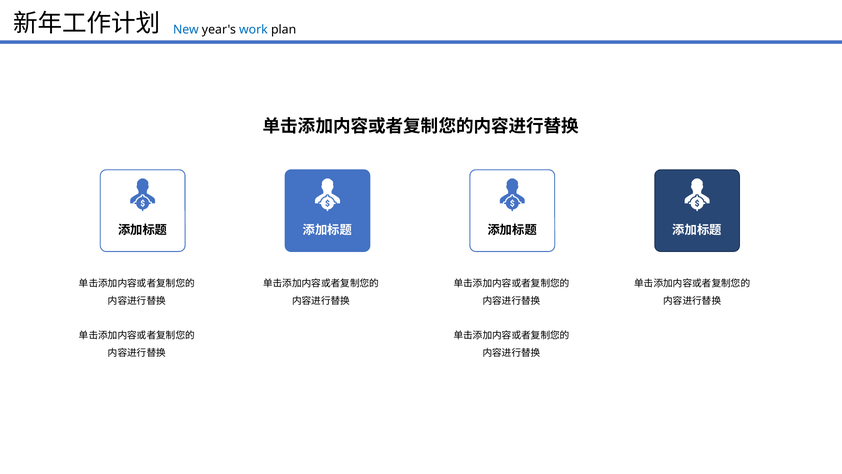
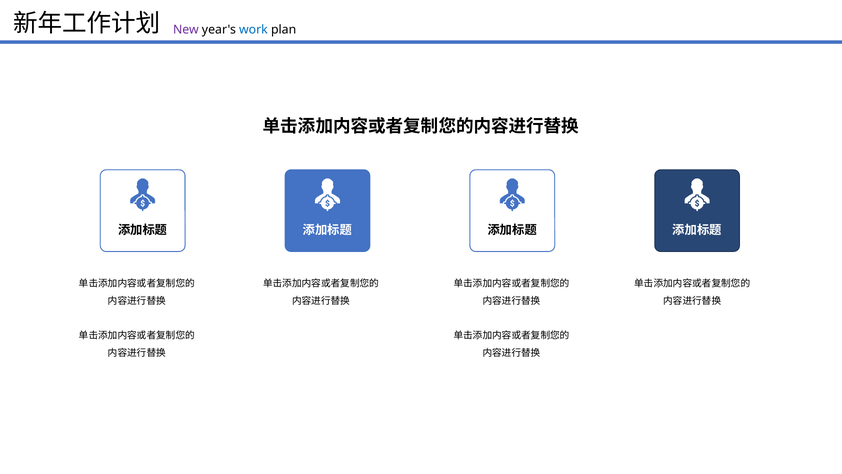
New colour: blue -> purple
